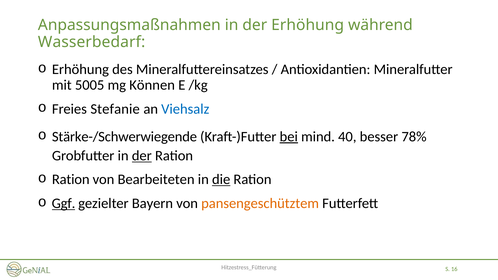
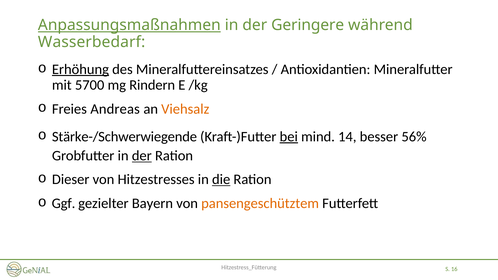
Anpassungsmaßnahmen underline: none -> present
der Erhöhung: Erhöhung -> Geringere
Erhöhung at (80, 69) underline: none -> present
5005: 5005 -> 5700
Können: Können -> Rindern
Stefanie: Stefanie -> Andreas
Viehsalz colour: blue -> orange
40: 40 -> 14
78%: 78% -> 56%
Ration at (71, 179): Ration -> Dieser
Bearbeiteten: Bearbeiteten -> Hitzestresses
Ggf underline: present -> none
